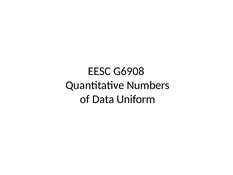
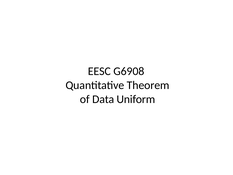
Numbers: Numbers -> Theorem
